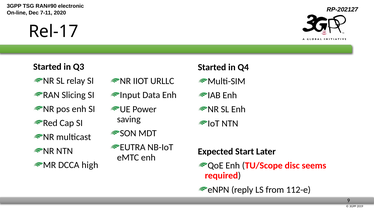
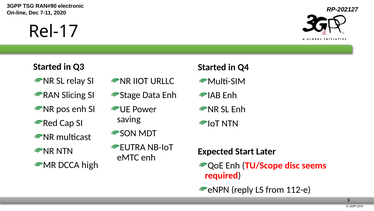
Input: Input -> Stage
